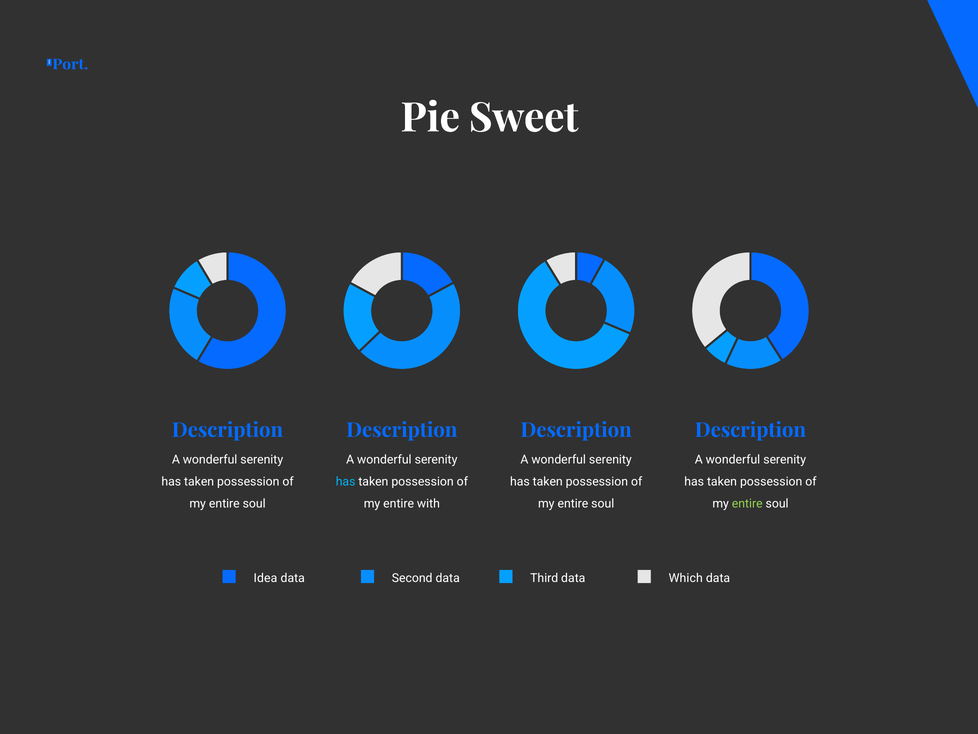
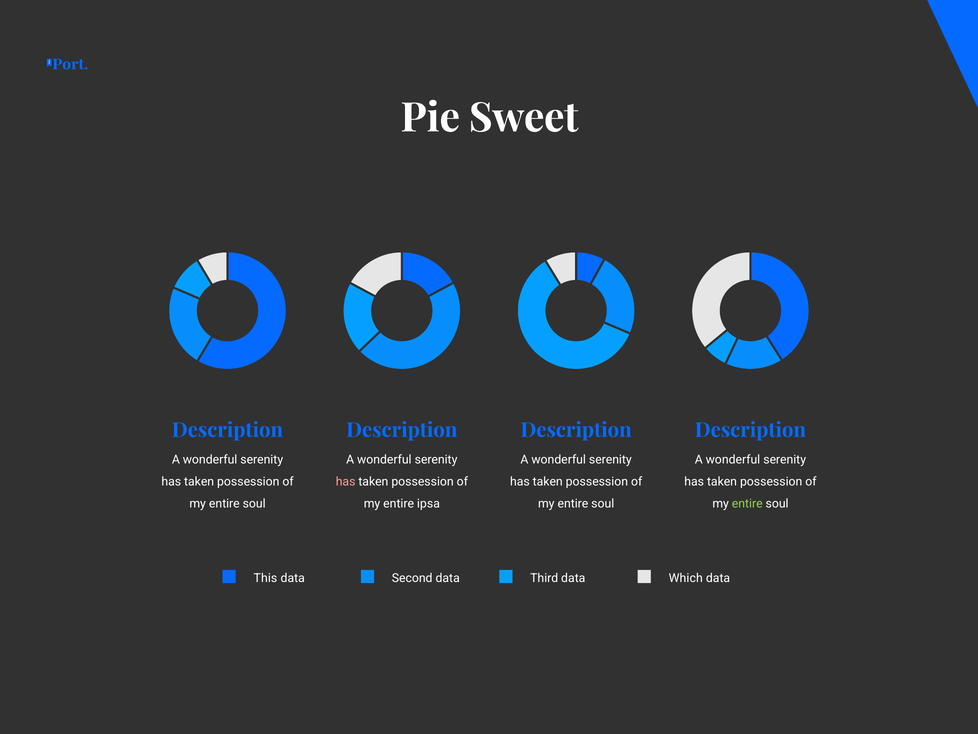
has at (346, 481) colour: light blue -> pink
with: with -> ipsa
Idea: Idea -> This
